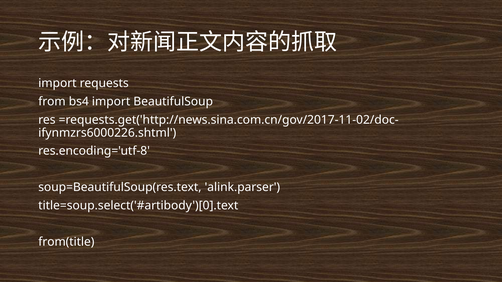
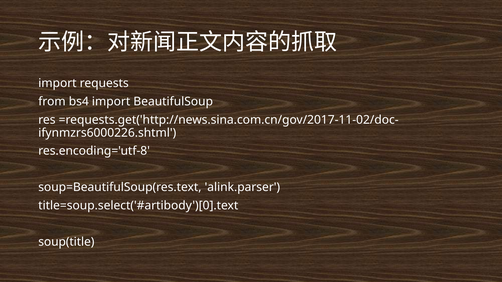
from(title: from(title -> soup(title
